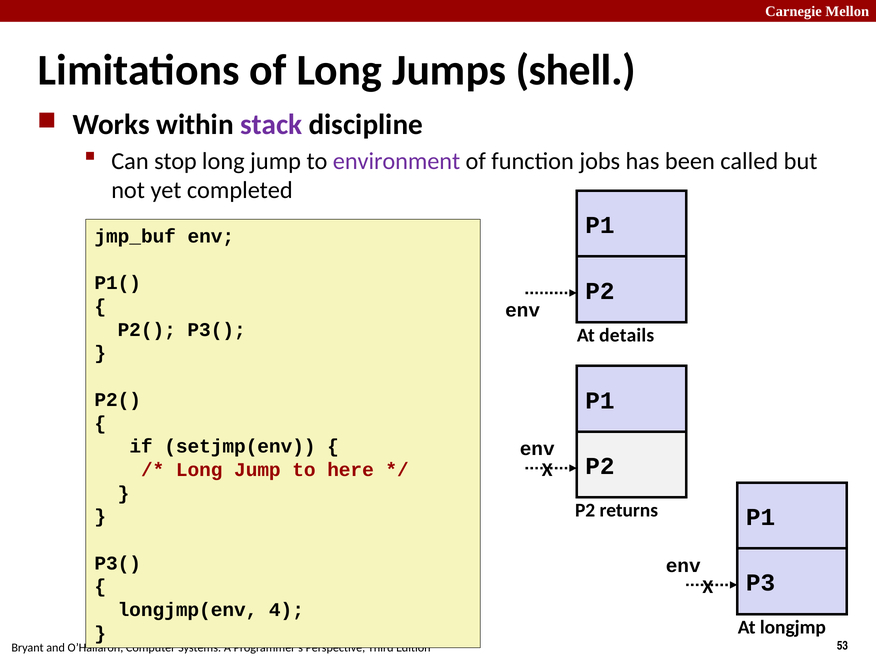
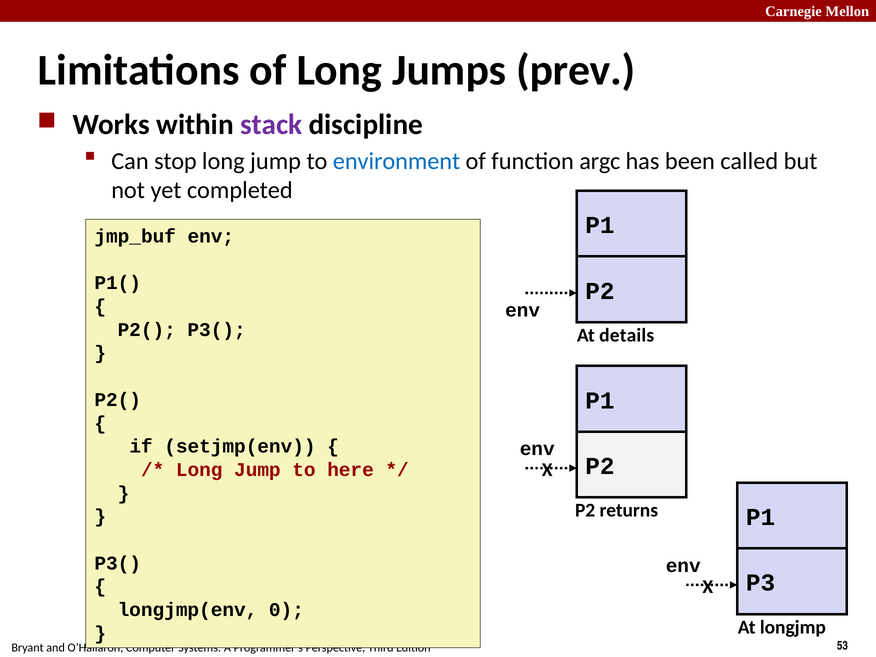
shell: shell -> prev
environment colour: purple -> blue
jobs: jobs -> argc
4: 4 -> 0
